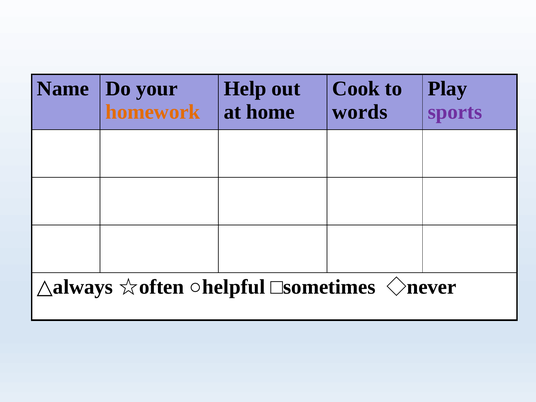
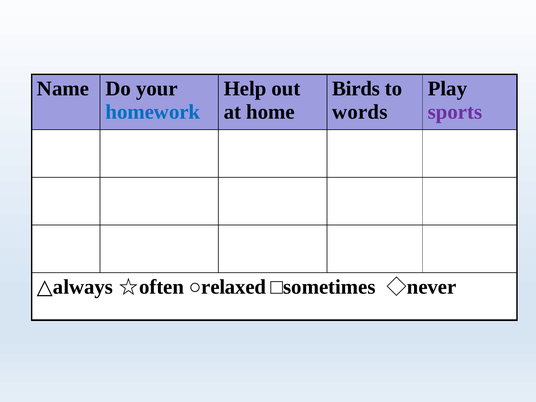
Cook: Cook -> Birds
homework colour: orange -> blue
○helpful: ○helpful -> ○relaxed
